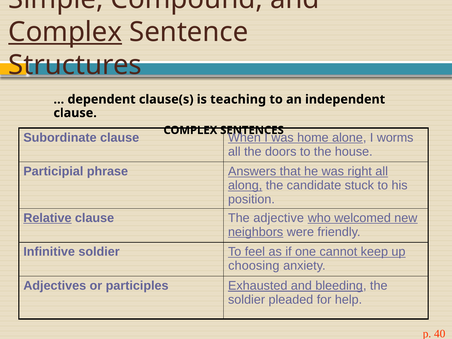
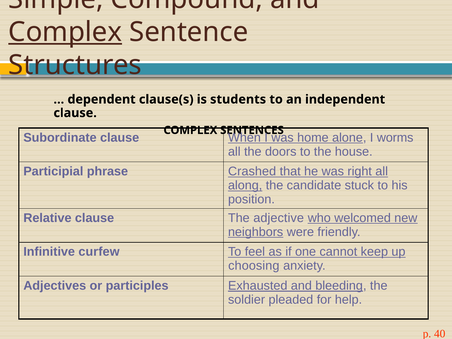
teaching: teaching -> students
Answers: Answers -> Crashed
Relative underline: present -> none
Infinitive soldier: soldier -> curfew
